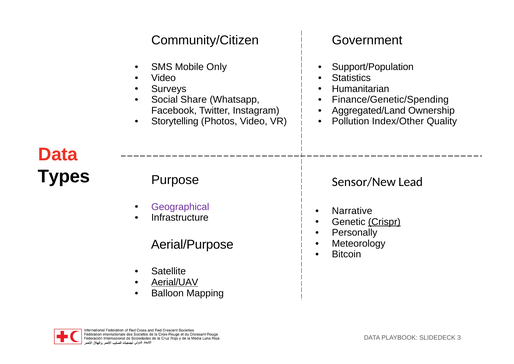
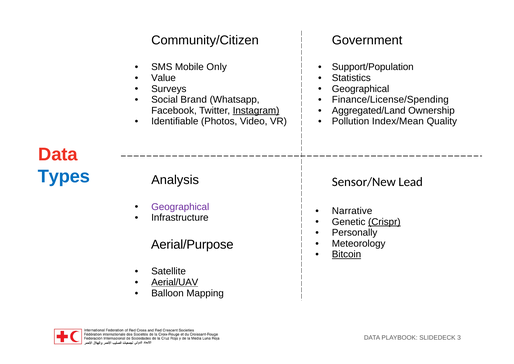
Video at (164, 78): Video -> Value
Humanitarian at (361, 89): Humanitarian -> Geographical
Share: Share -> Brand
Finance/Genetic/Spending: Finance/Genetic/Spending -> Finance/License/Spending
Instagram underline: none -> present
Storytelling: Storytelling -> Identifiable
Index/Other: Index/Other -> Index/Mean
Types colour: black -> blue
Purpose: Purpose -> Analysis
Bitcoin underline: none -> present
